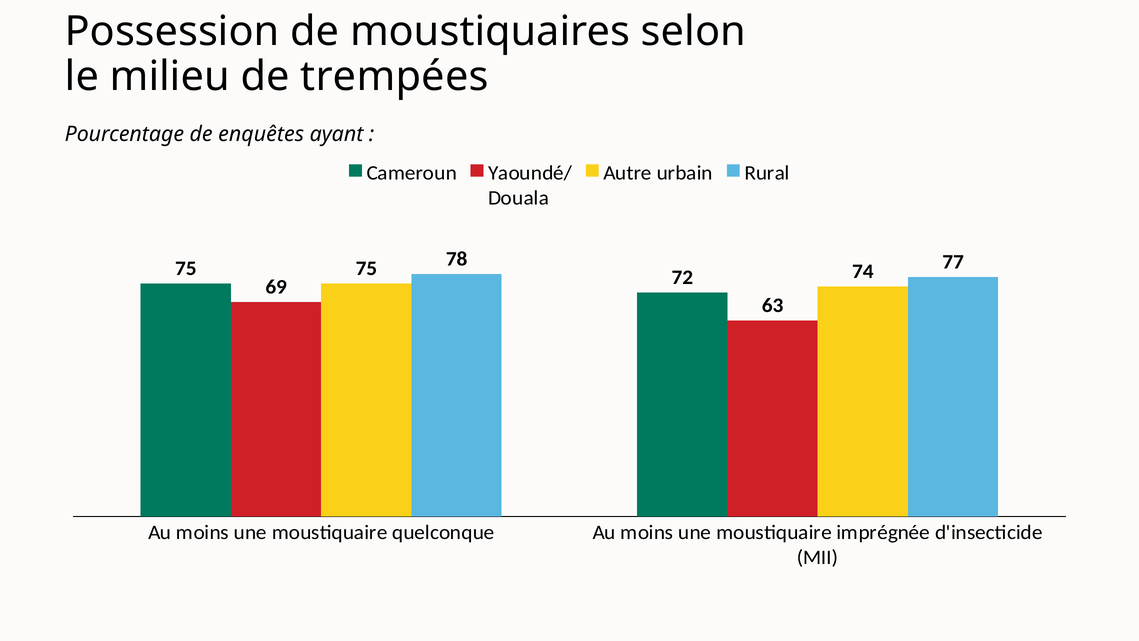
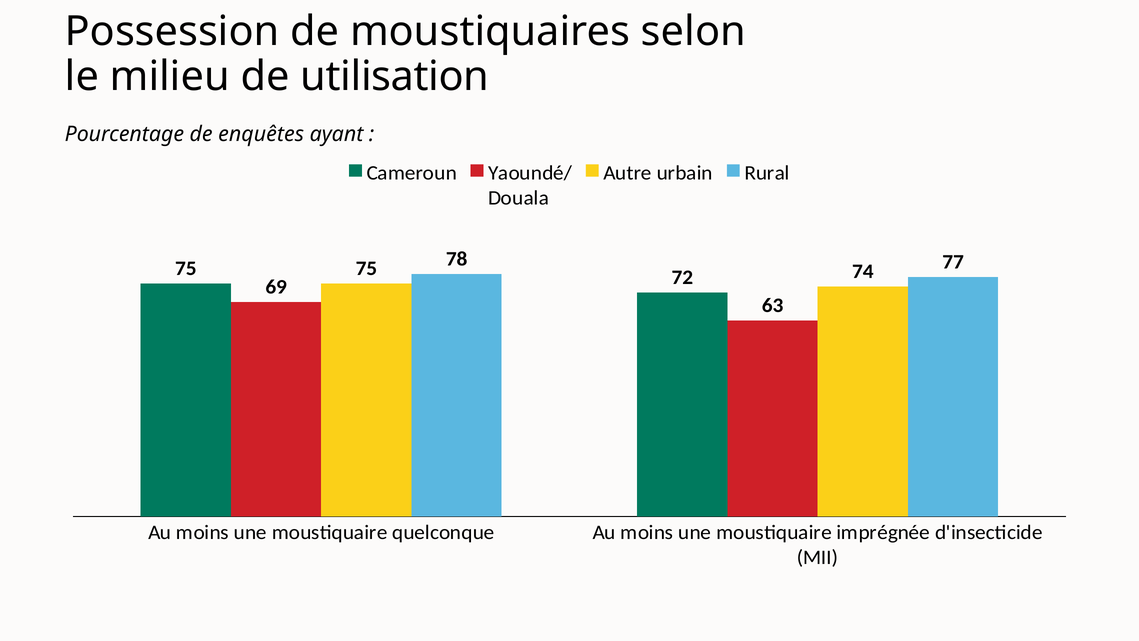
trempées: trempées -> utilisation
